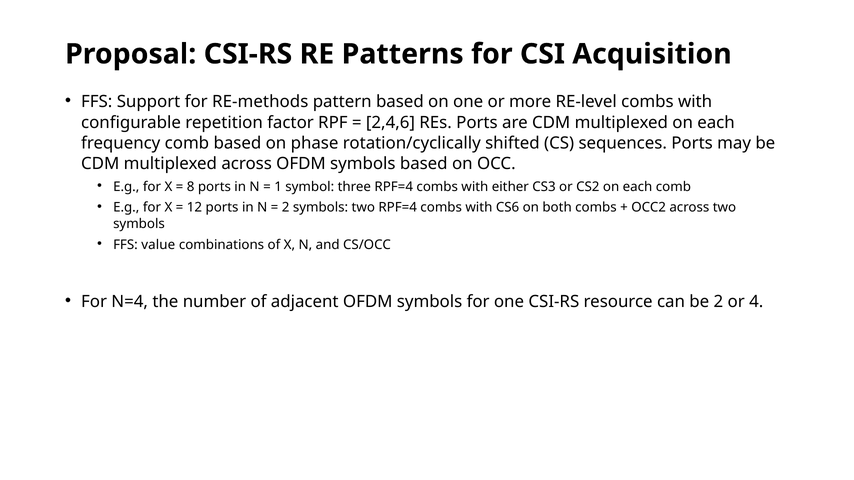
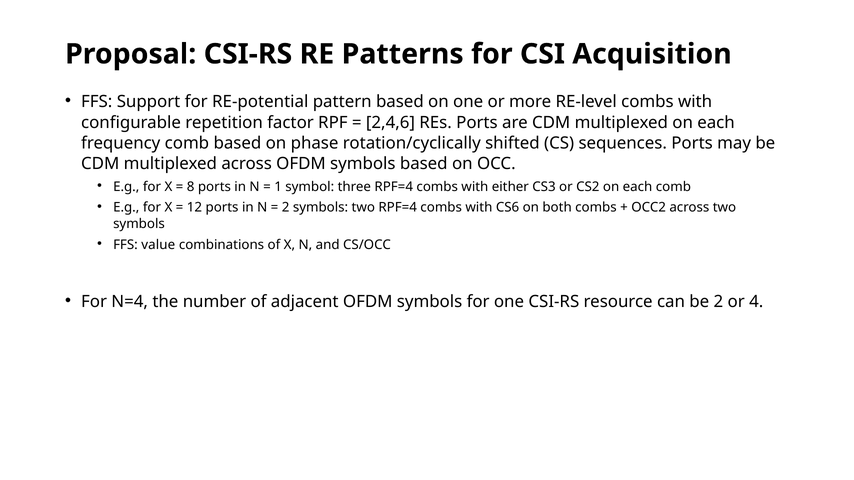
RE-methods: RE-methods -> RE-potential
